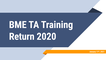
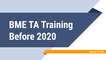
Return: Return -> Before
